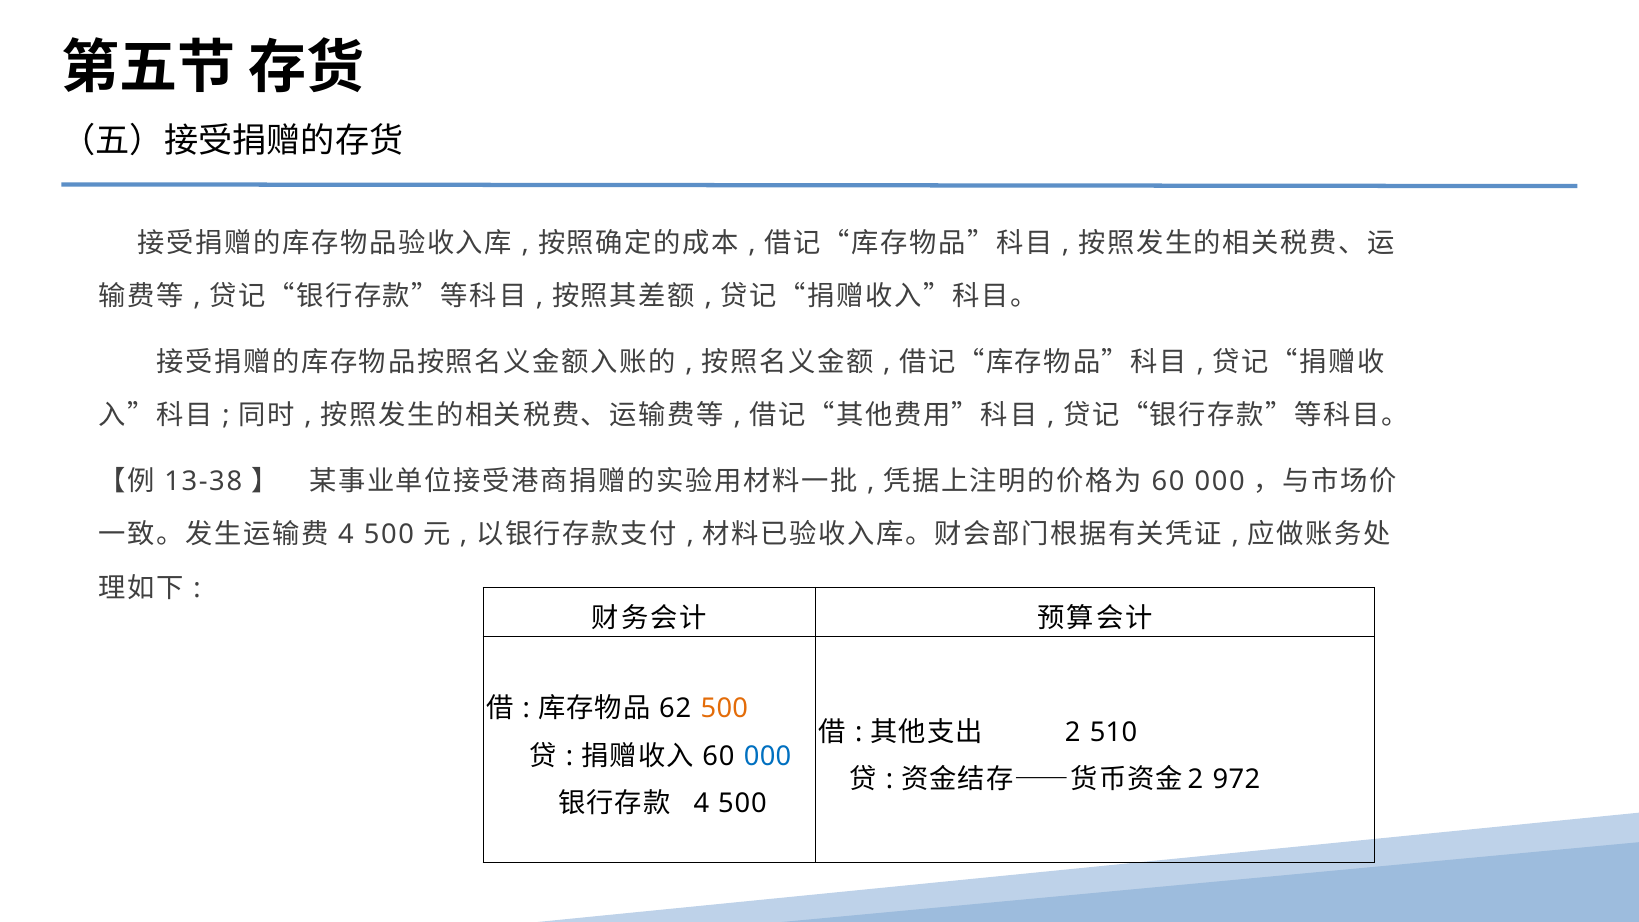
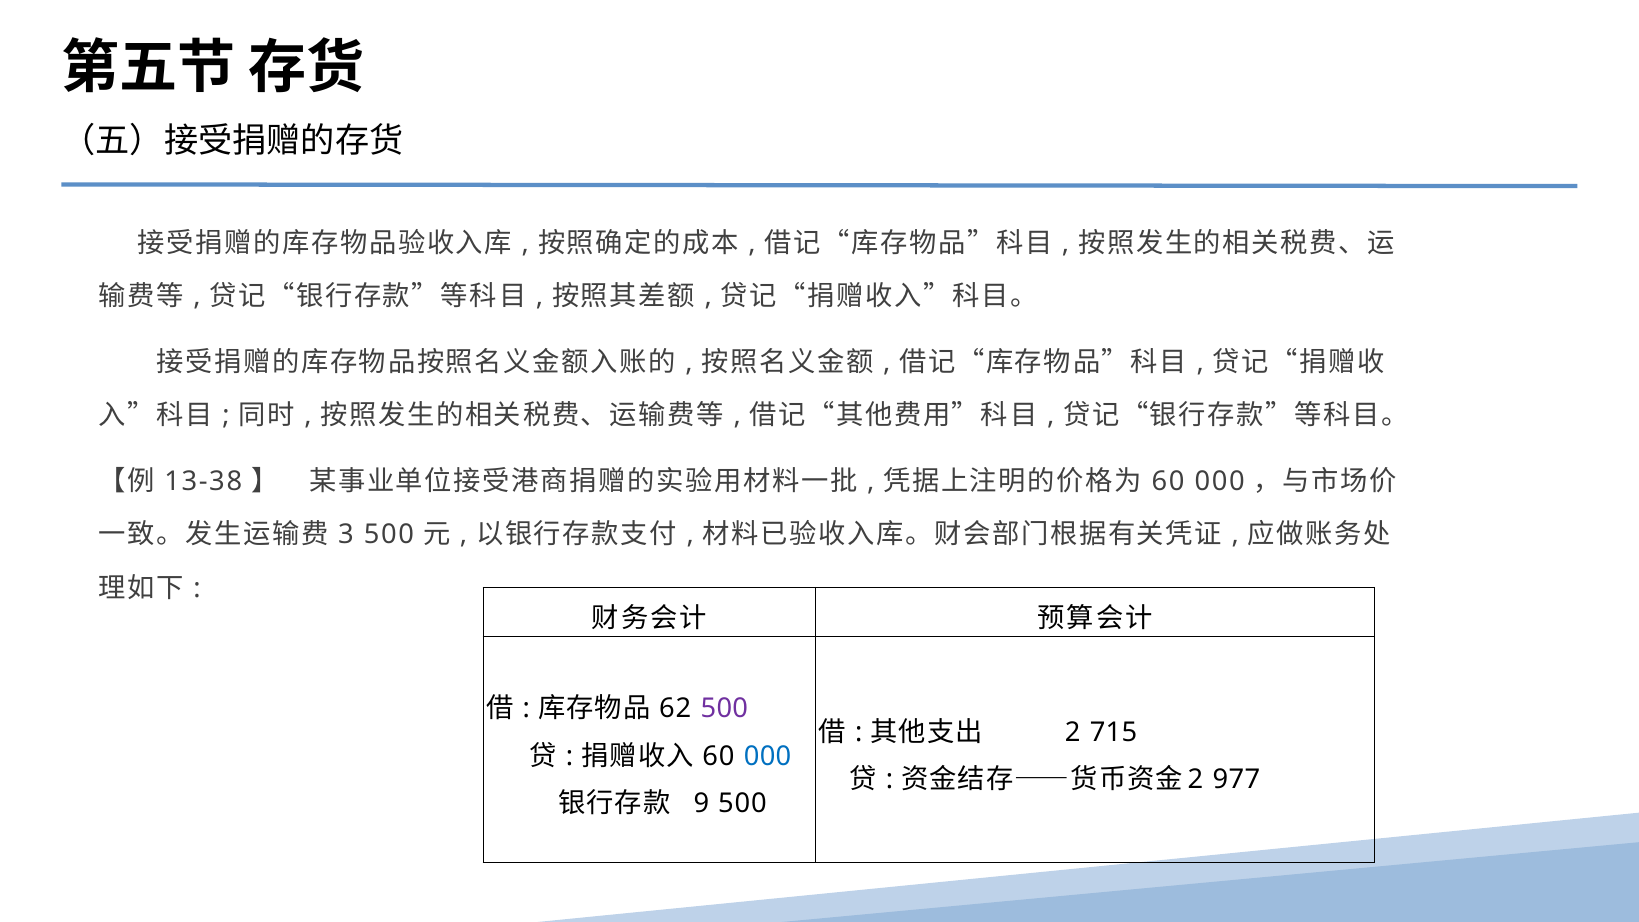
4 at (346, 535): 4 -> 3
500 at (724, 709) colour: orange -> purple
510: 510 -> 715
972: 972 -> 977
4 at (701, 804): 4 -> 9
